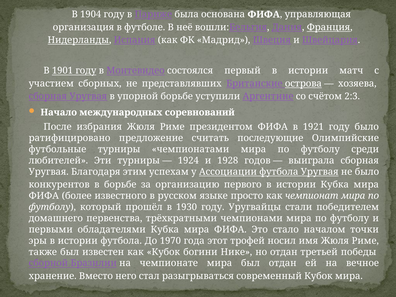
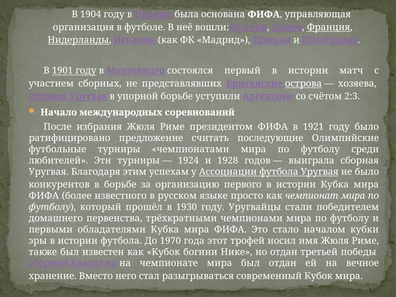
точки: точки -> кубки
